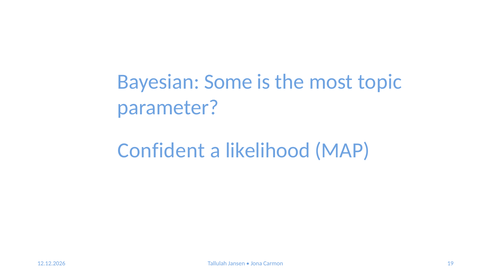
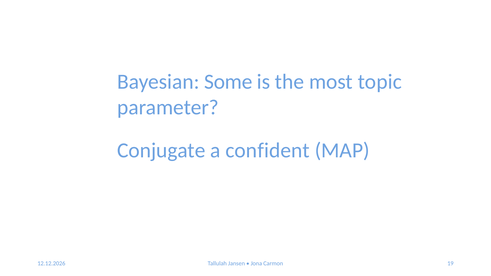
Confident: Confident -> Conjugate
likelihood: likelihood -> confident
